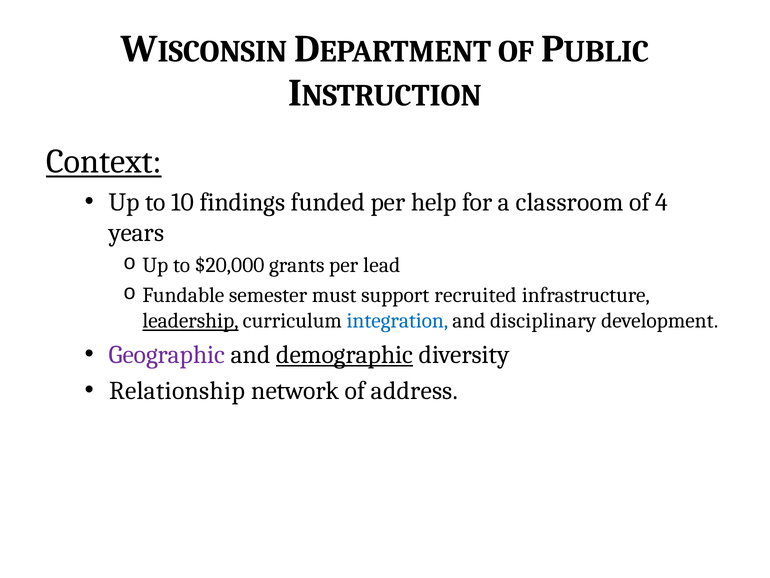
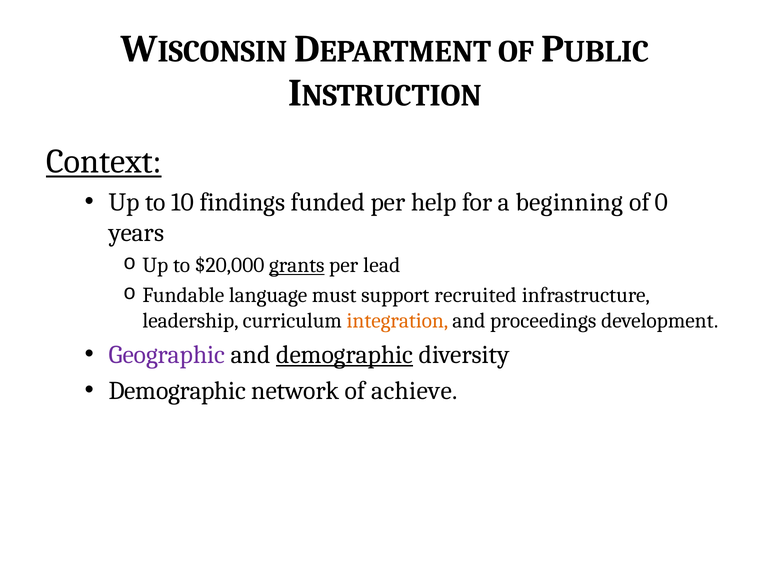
classroom: classroom -> beginning
4: 4 -> 0
grants underline: none -> present
semester: semester -> language
leadership underline: present -> none
integration colour: blue -> orange
disciplinary: disciplinary -> proceedings
Relationship at (177, 390): Relationship -> Demographic
address: address -> achieve
